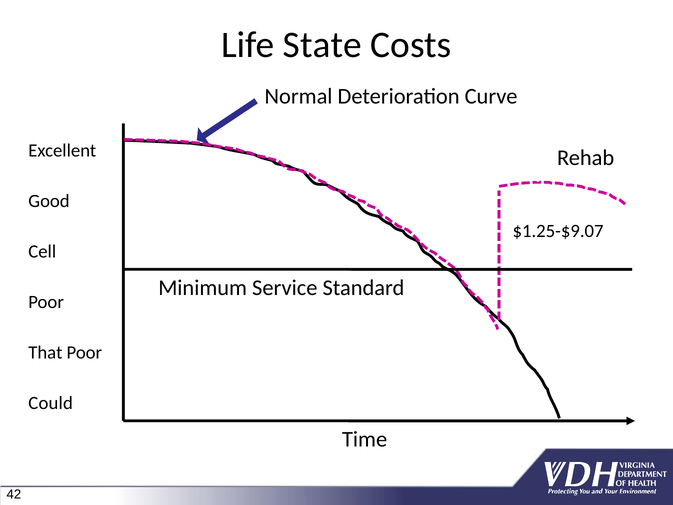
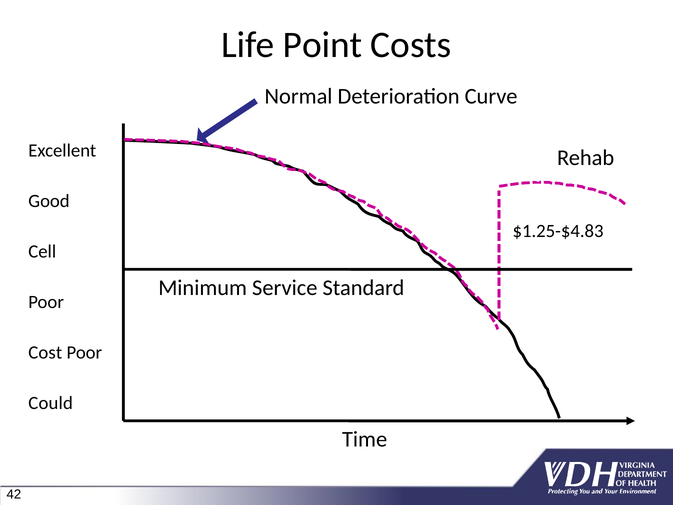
State: State -> Point
$1.25-$9.07: $1.25-$9.07 -> $1.25-$4.83
That: That -> Cost
